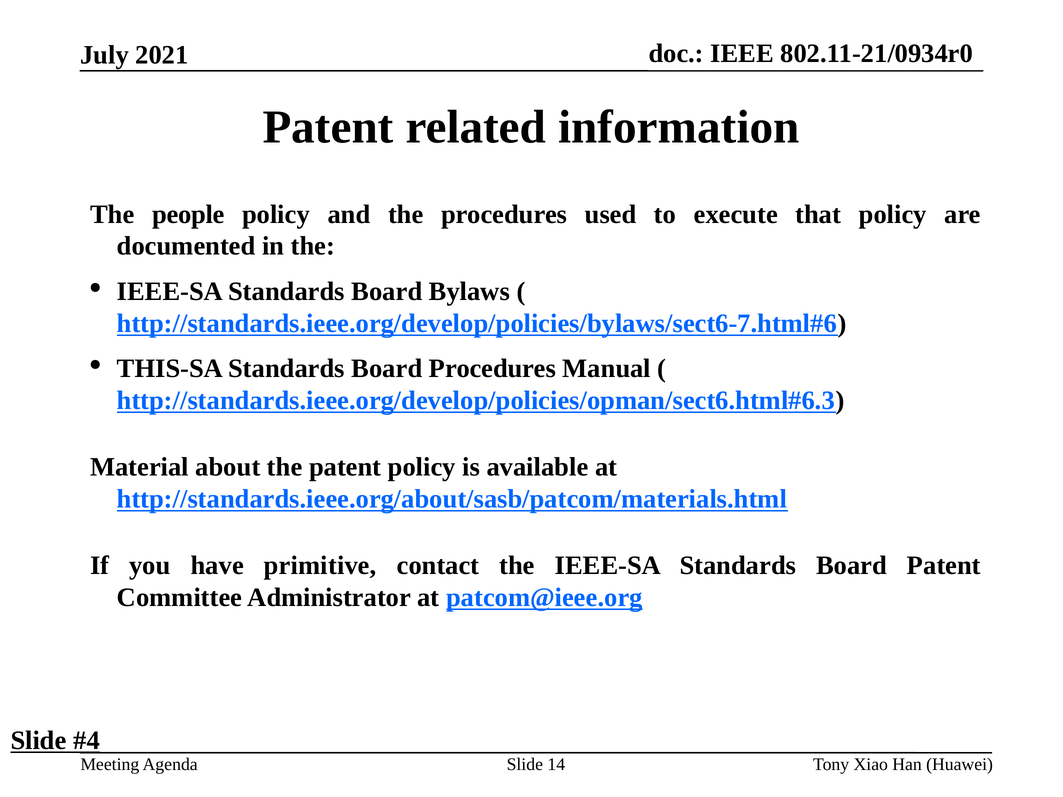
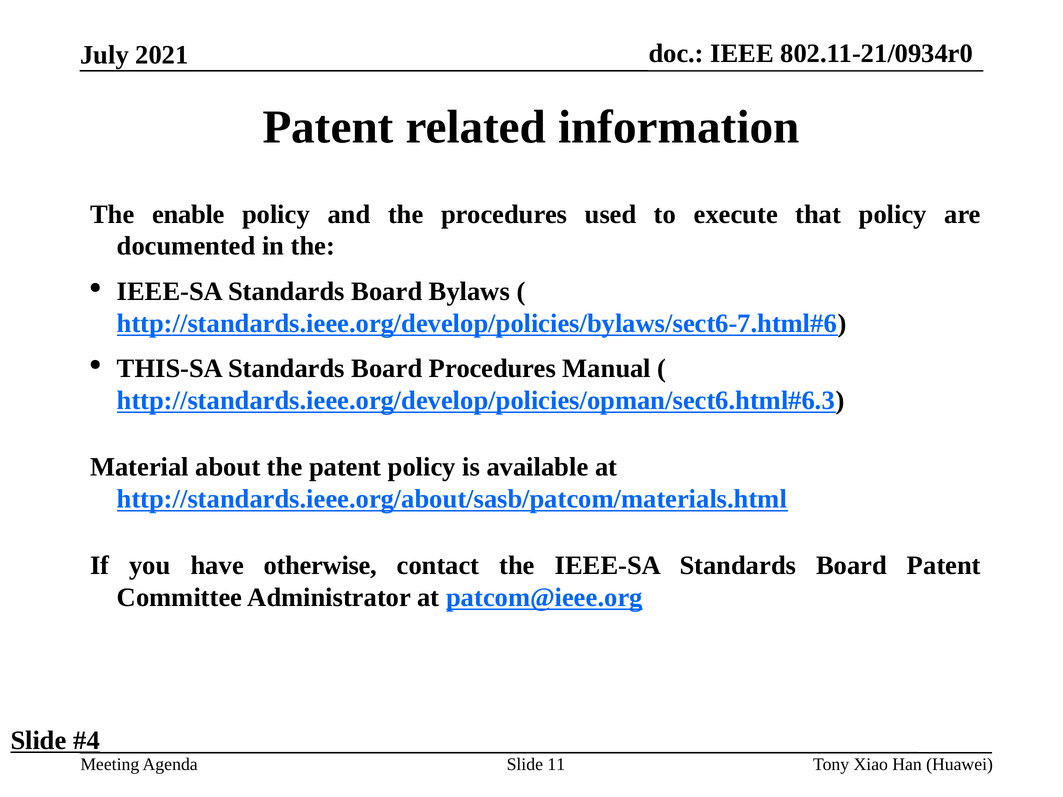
people: people -> enable
primitive: primitive -> otherwise
14: 14 -> 11
